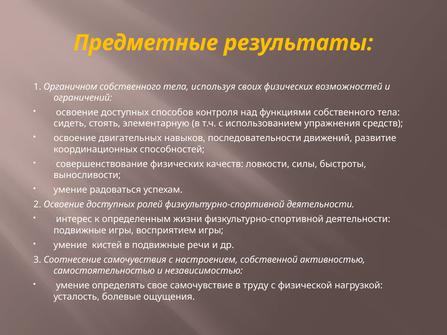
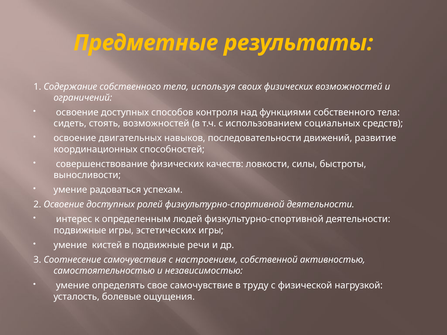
Органичном: Органичном -> Содержание
стоять элементарную: элементарную -> возможностей
упражнения: упражнения -> социальных
жизни: жизни -> людей
восприятием: восприятием -> эстетических
